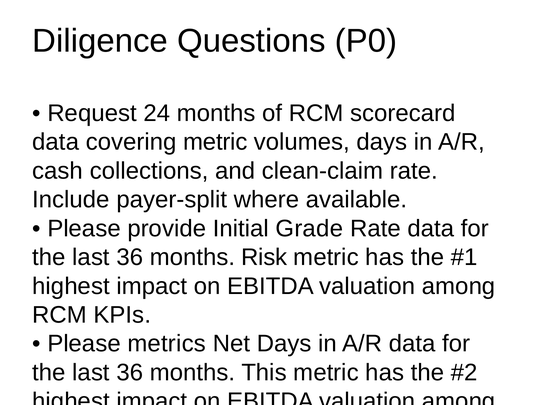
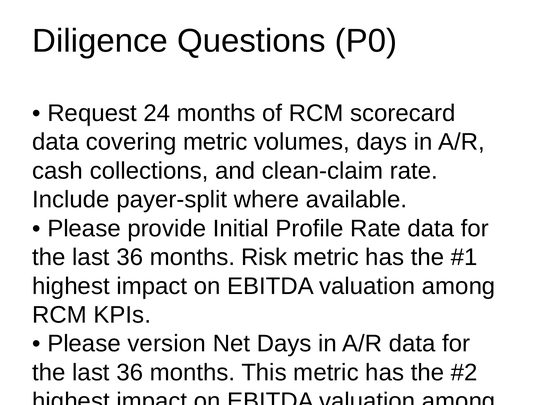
Grade: Grade -> Profile
metrics: metrics -> version
